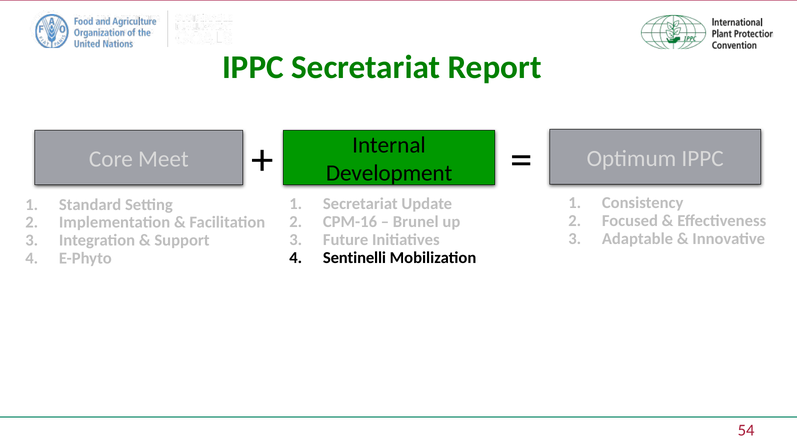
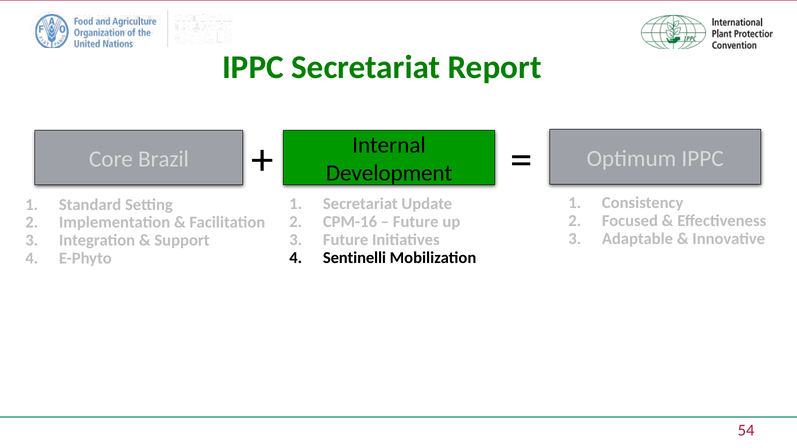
Meet: Meet -> Brazil
Brunel at (416, 222): Brunel -> Future
